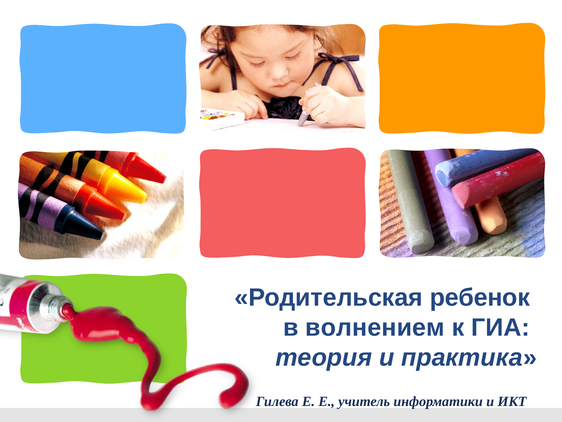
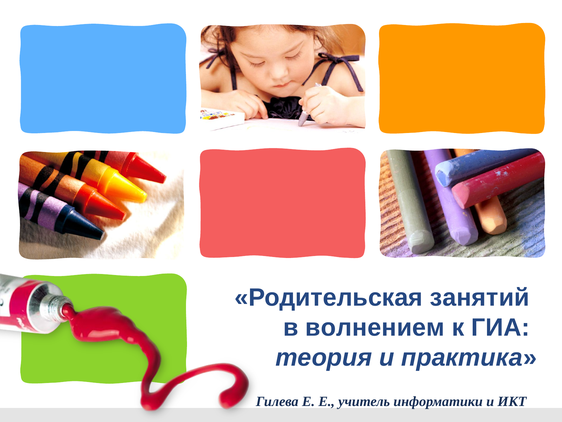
ребенок: ребенок -> занятий
